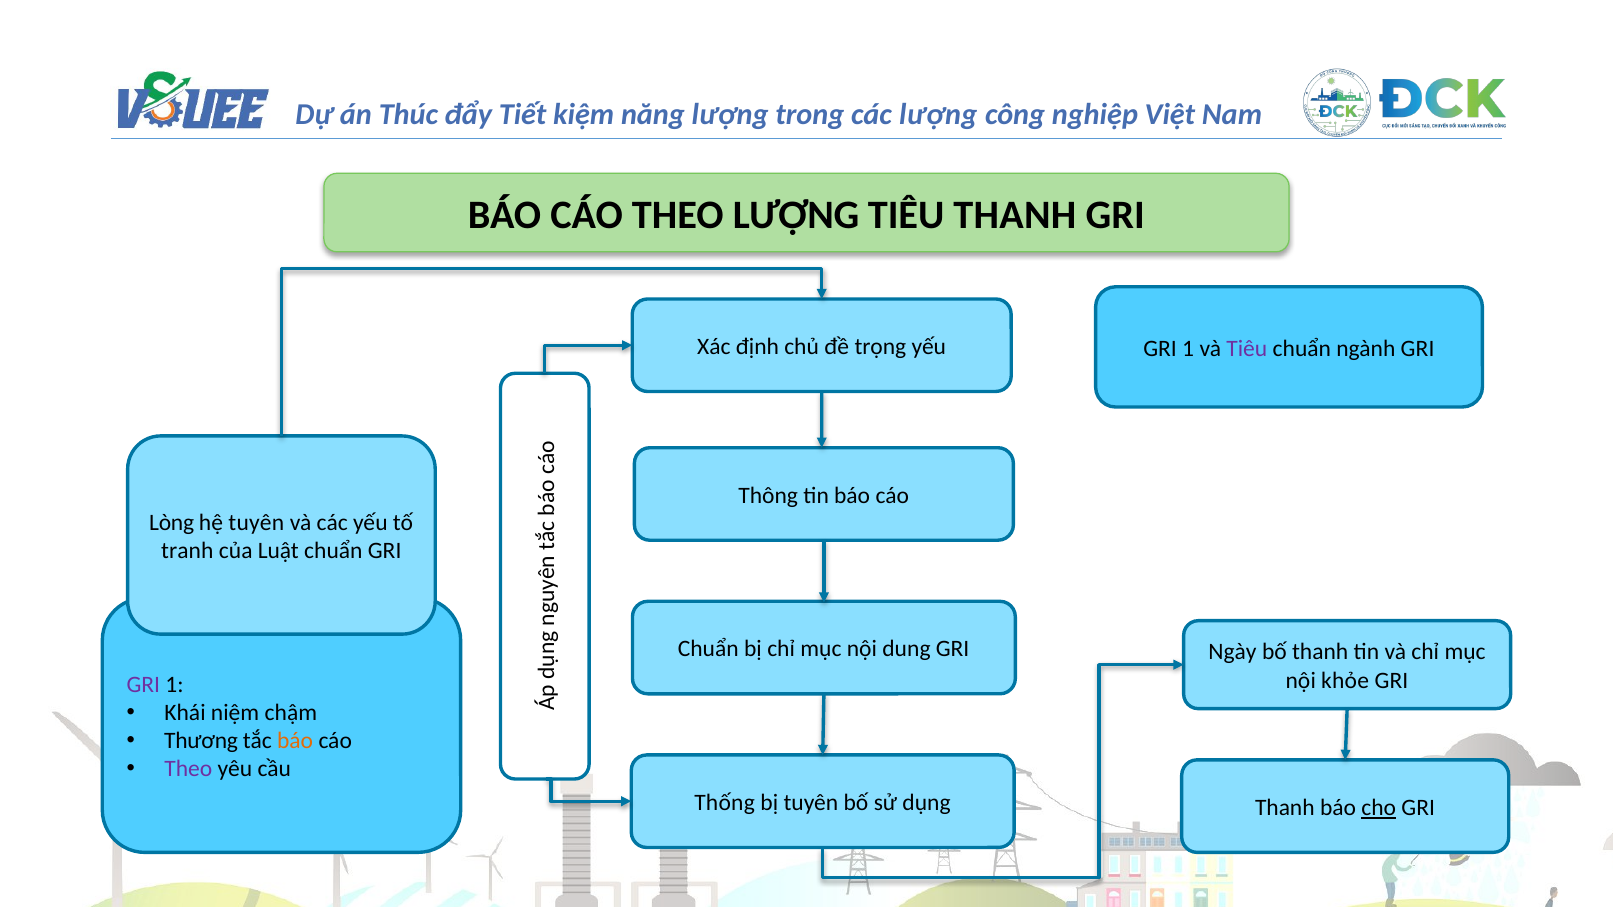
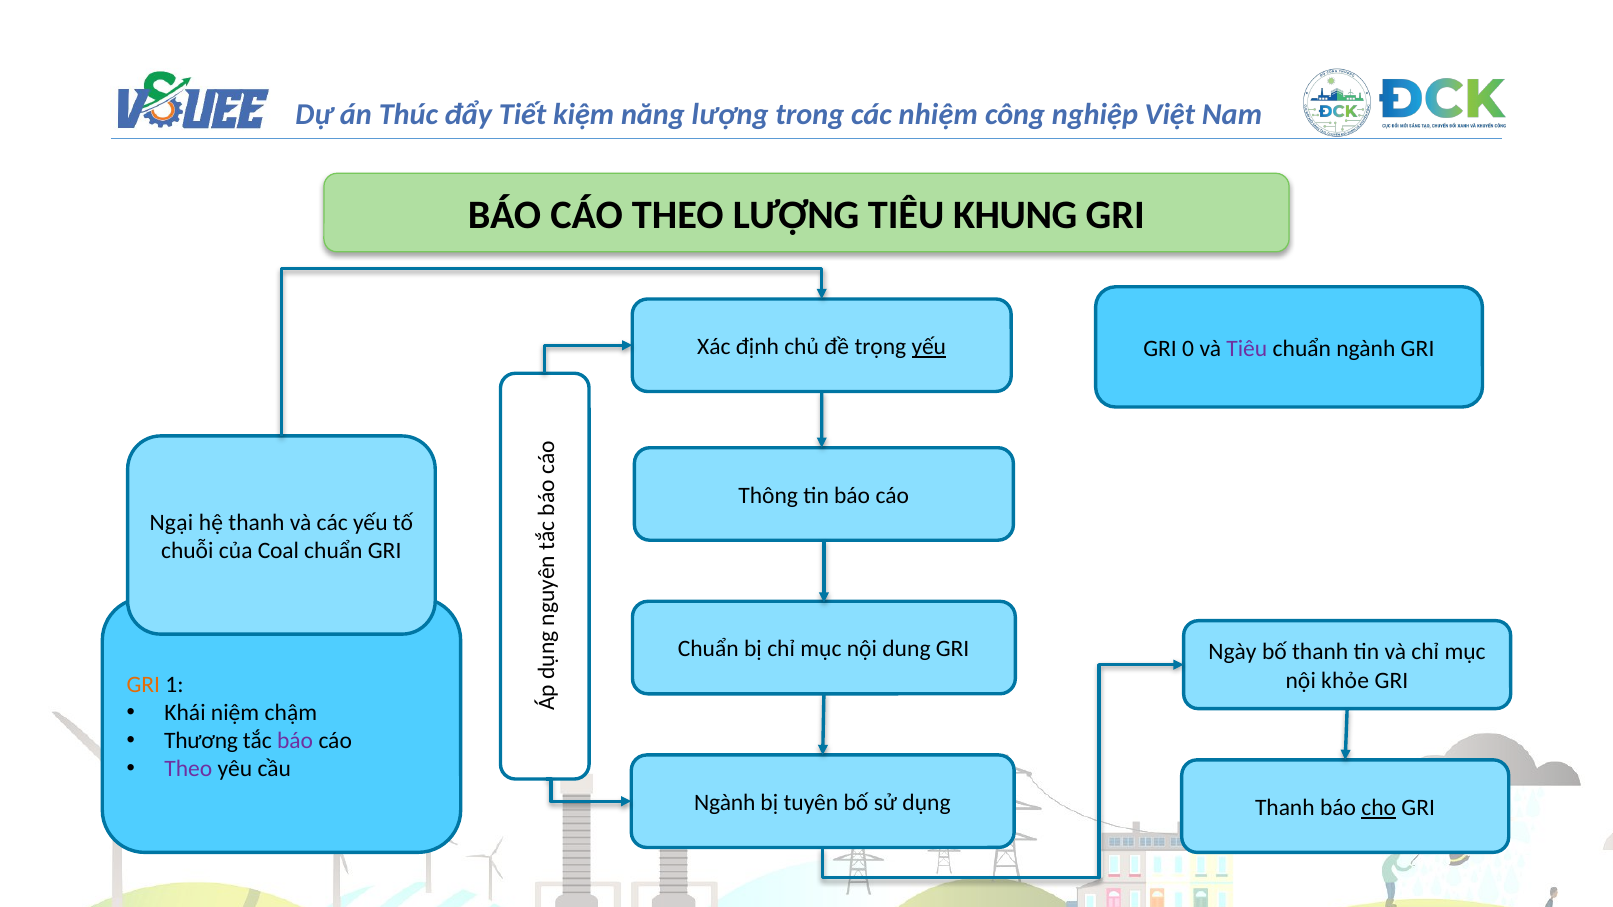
các lượng: lượng -> nhiệm
TIÊU THANH: THANH -> KHUNG
yếu at (929, 347) underline: none -> present
1 at (1188, 349): 1 -> 0
Lòng: Lòng -> Ngại
hệ tuyên: tuyên -> thanh
tranh: tranh -> chuỗi
Luật: Luật -> Coal
GRI at (143, 685) colour: purple -> orange
báo at (295, 741) colour: orange -> purple
Thống at (725, 803): Thống -> Ngành
